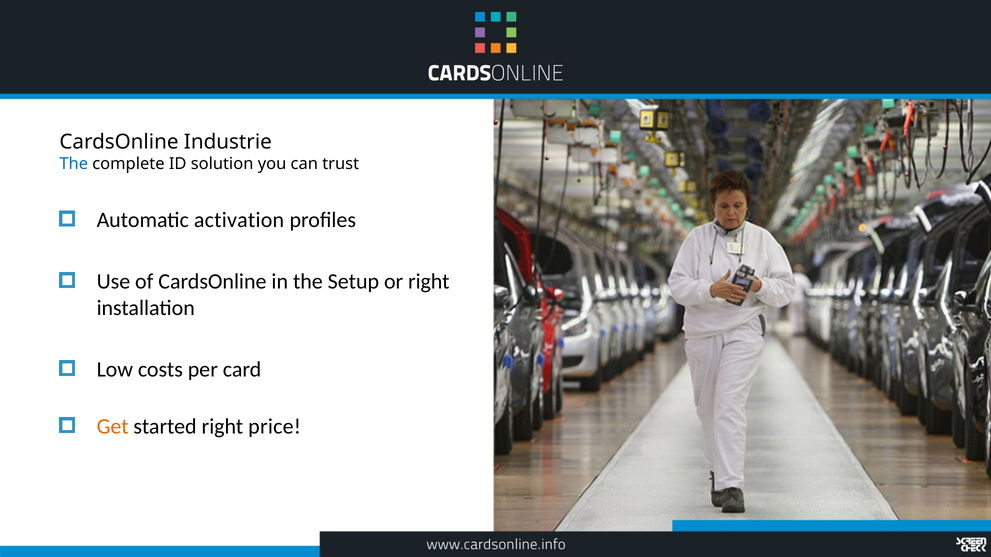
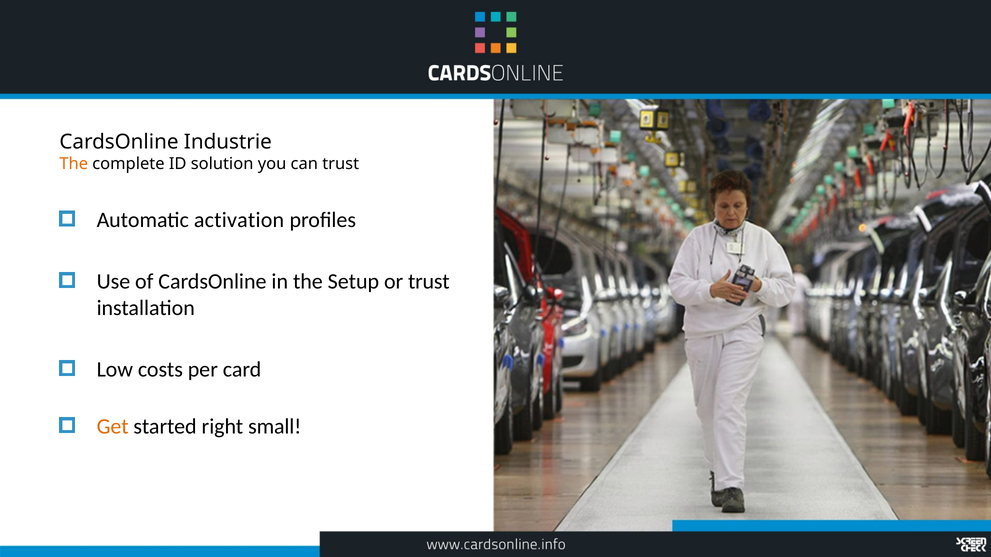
The at (74, 164) colour: blue -> orange
or right: right -> trust
price: price -> small
